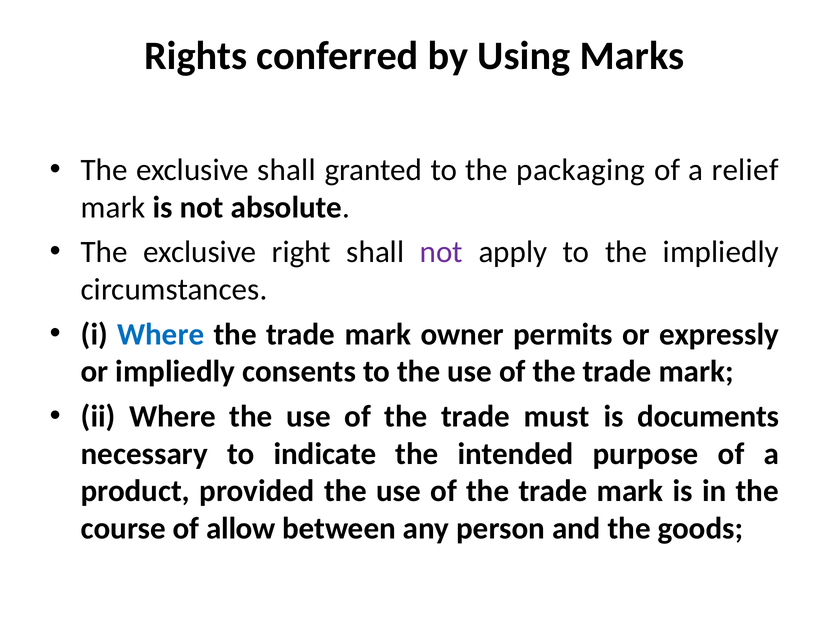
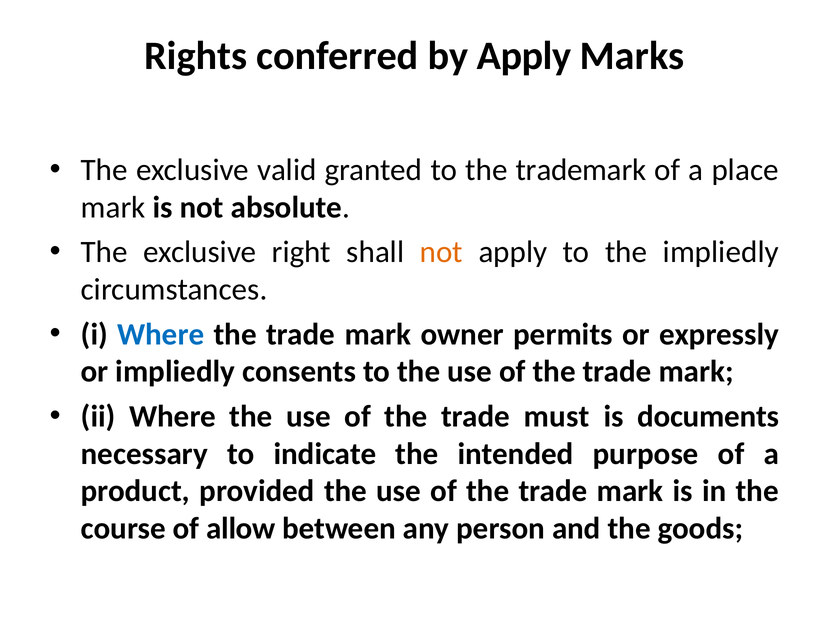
by Using: Using -> Apply
exclusive shall: shall -> valid
packaging: packaging -> trademark
relief: relief -> place
not at (441, 252) colour: purple -> orange
